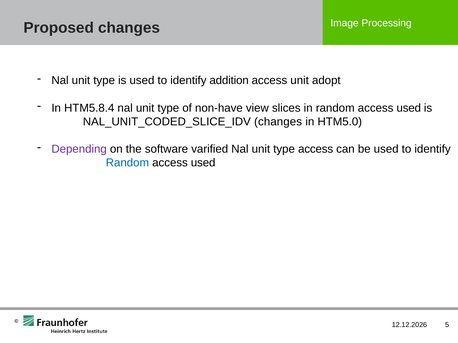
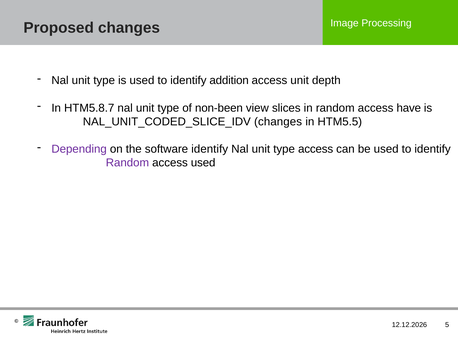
adopt: adopt -> depth
HTM5.8.4: HTM5.8.4 -> HTM5.8.7
non-have: non-have -> non-been
in random access used: used -> have
HTM5.0: HTM5.0 -> HTM5.5
software varified: varified -> identify
Random at (127, 163) colour: blue -> purple
